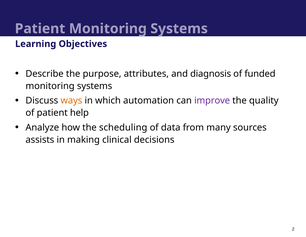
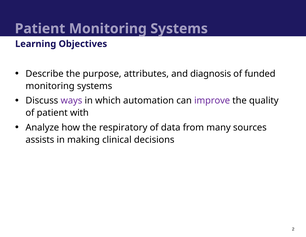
ways colour: orange -> purple
help: help -> with
scheduling: scheduling -> respiratory
